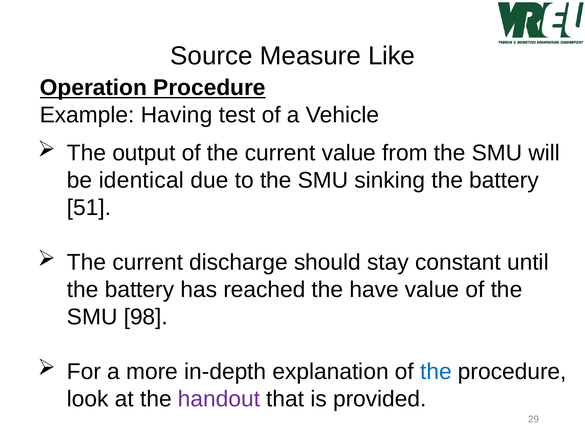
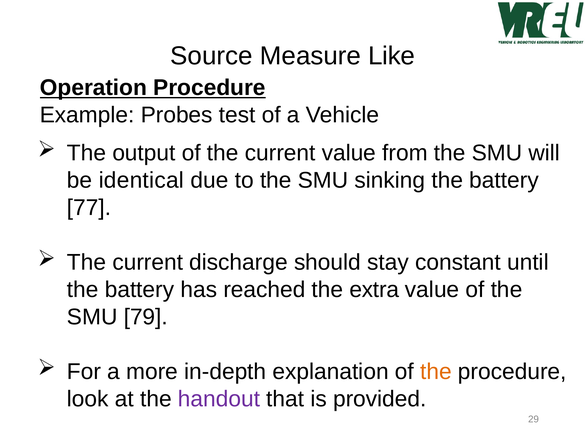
Having: Having -> Probes
51: 51 -> 77
have: have -> extra
98: 98 -> 79
the at (436, 371) colour: blue -> orange
